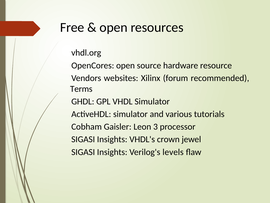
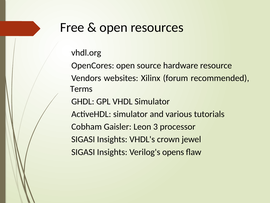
levels: levels -> opens
